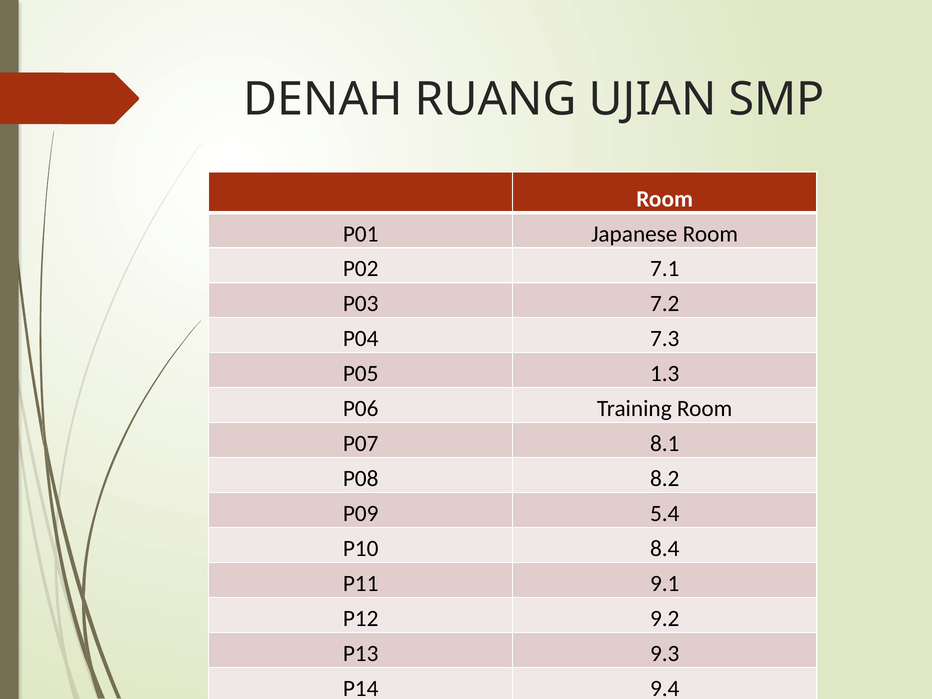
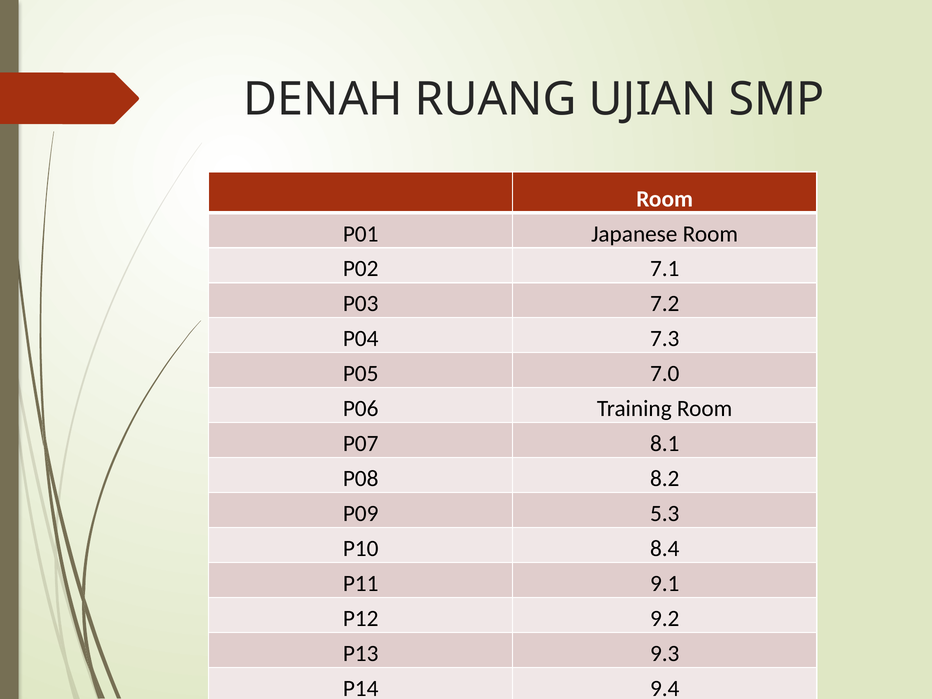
1.3: 1.3 -> 7.0
5.4: 5.4 -> 5.3
